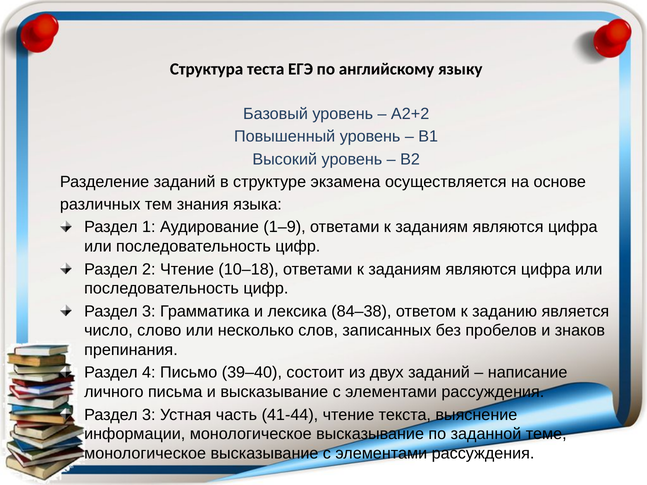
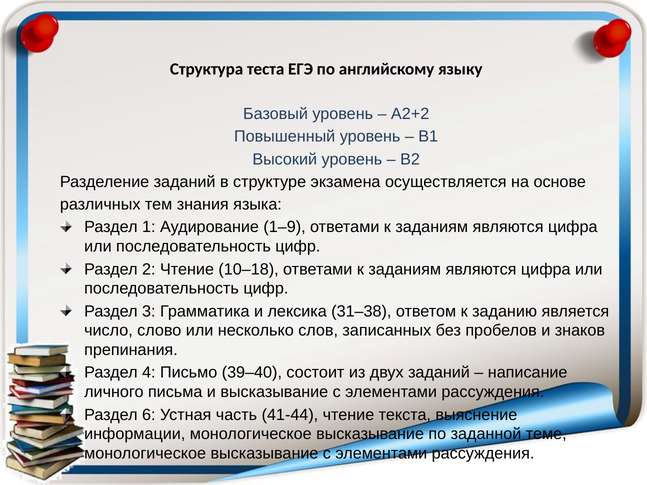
84–38: 84–38 -> 31–38
3 at (149, 415): 3 -> 6
